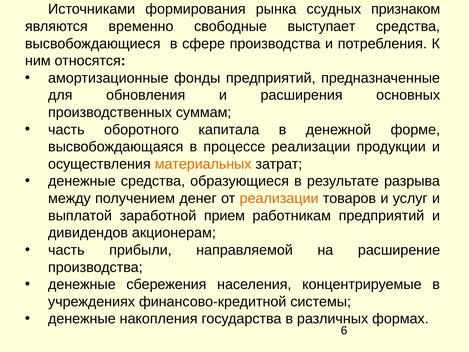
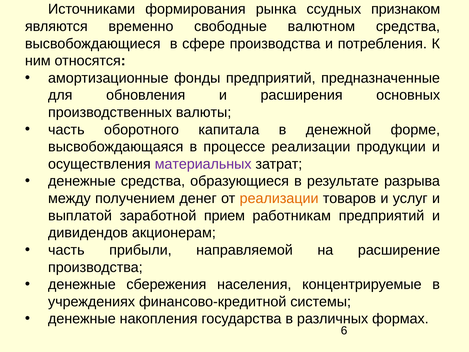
выступает: выступает -> валютном
суммам: суммам -> валюты
материальных colour: orange -> purple
